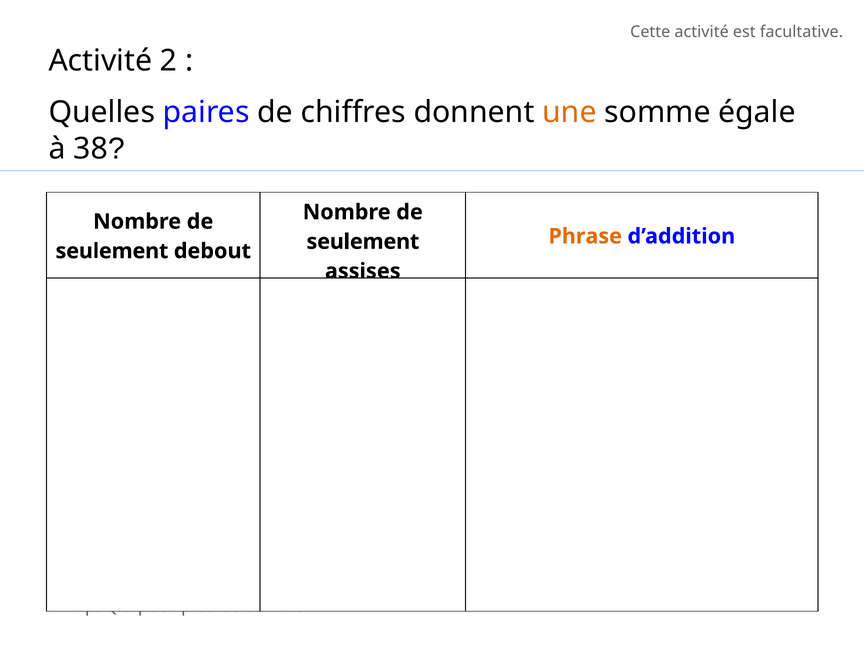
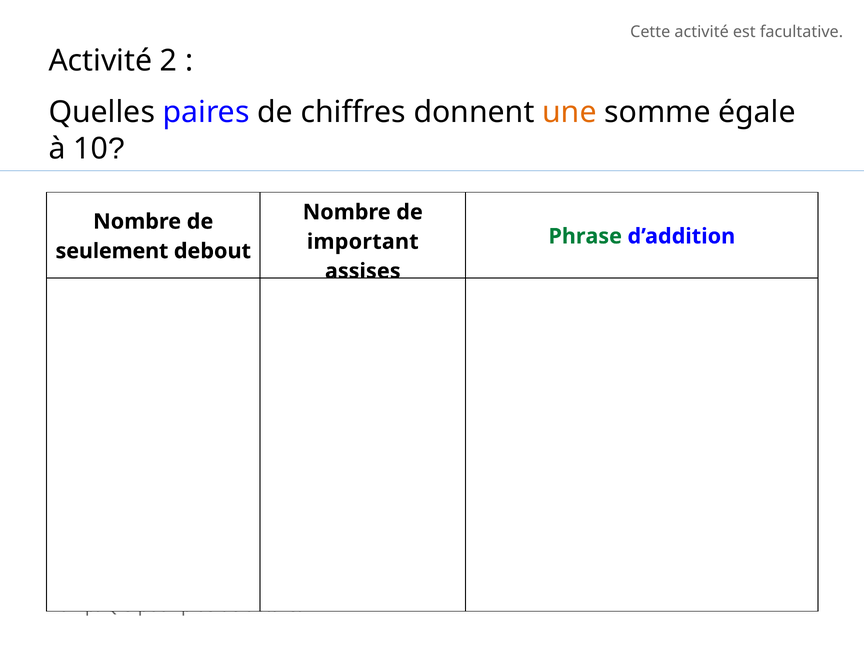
38: 38 -> 10
Phrase colour: orange -> green
seulement at (363, 242): seulement -> important
